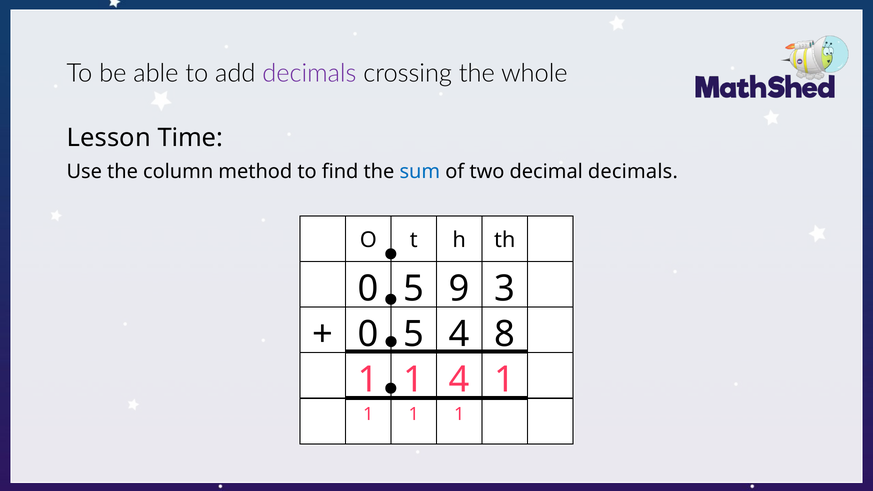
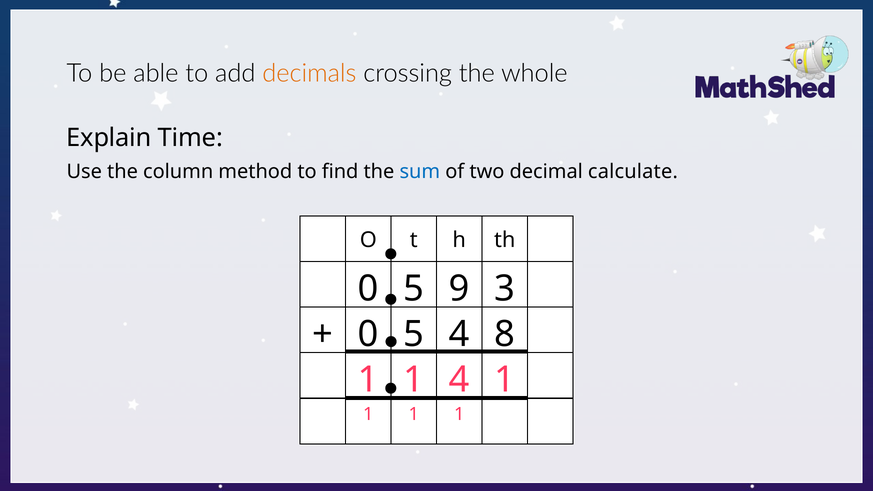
decimals at (309, 73) colour: purple -> orange
Lesson: Lesson -> Explain
decimal decimals: decimals -> calculate
